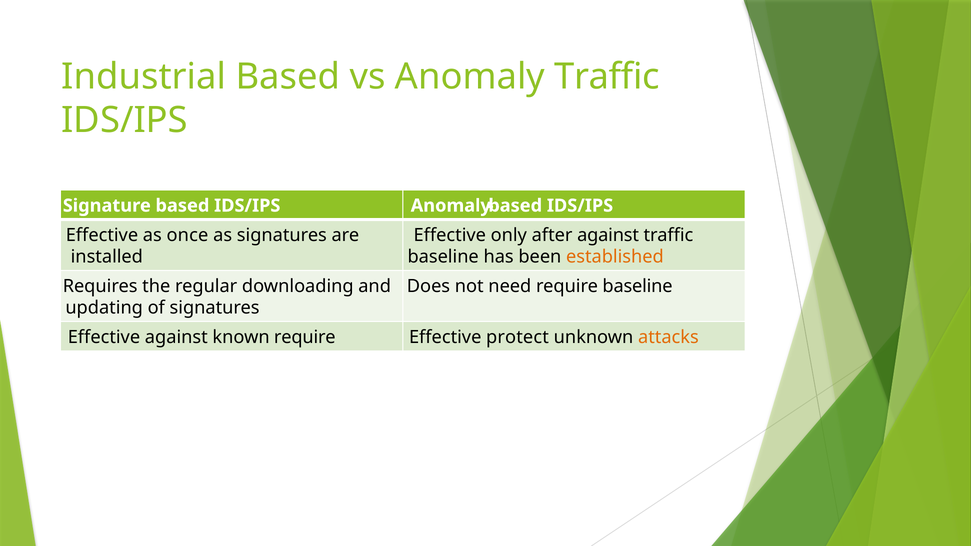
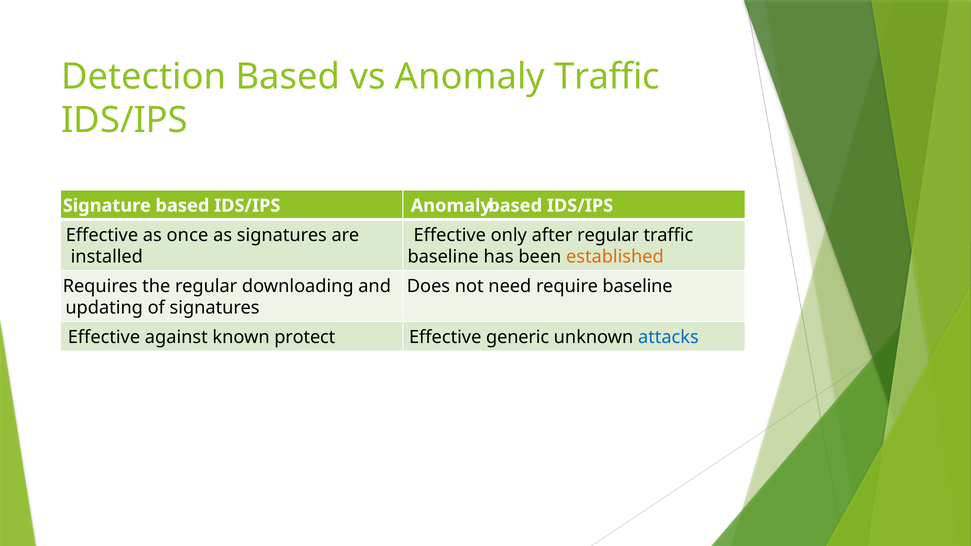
Industrial: Industrial -> Detection
after against: against -> regular
known require: require -> protect
protect: protect -> generic
attacks colour: orange -> blue
